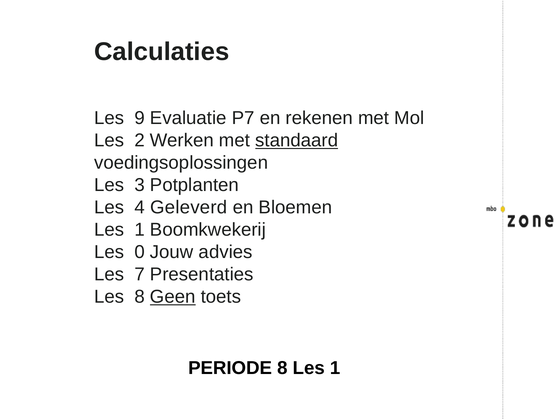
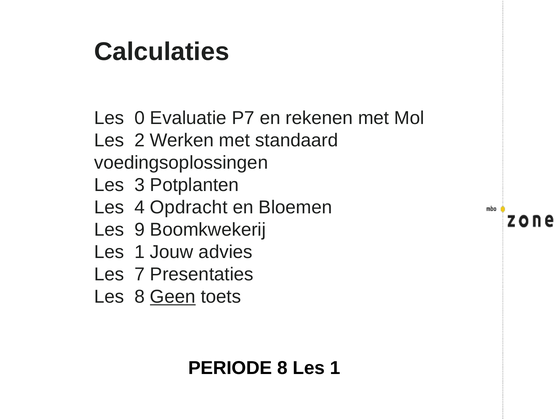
9: 9 -> 0
standaard underline: present -> none
Geleverd: Geleverd -> Opdracht
1 at (140, 230): 1 -> 9
0 at (140, 252): 0 -> 1
